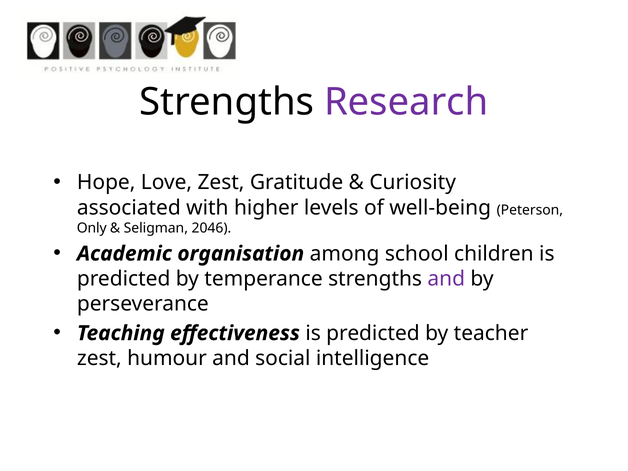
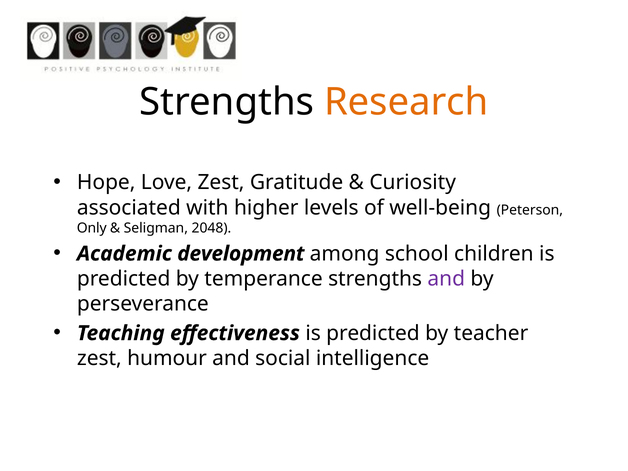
Research colour: purple -> orange
2046: 2046 -> 2048
organisation: organisation -> development
